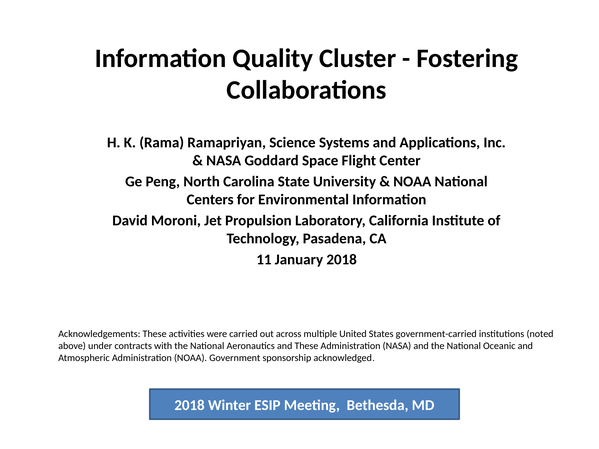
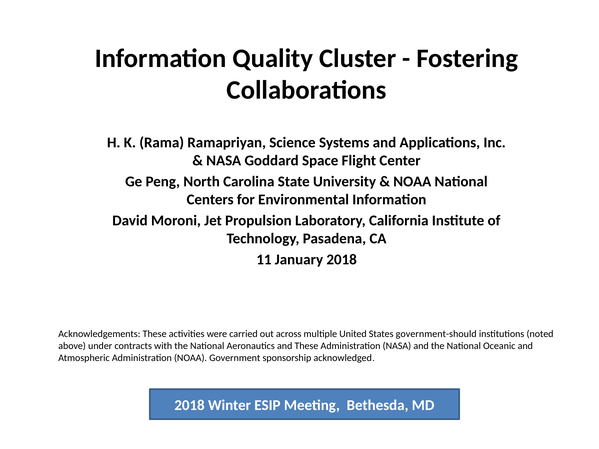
government-carried: government-carried -> government-should
